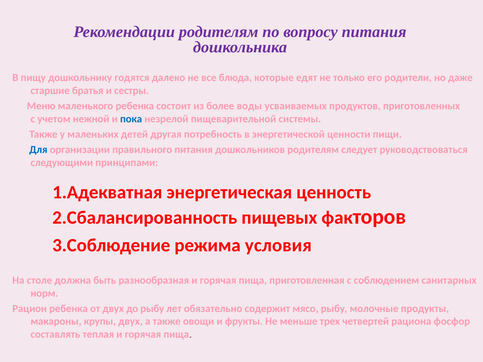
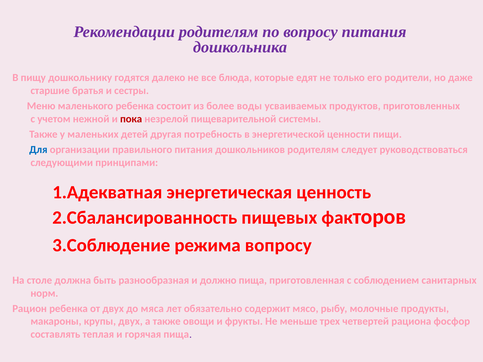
пока colour: blue -> red
режима условия: условия -> вопросу
разнообразная и горячая: горячая -> должно
до рыбу: рыбу -> мяса
